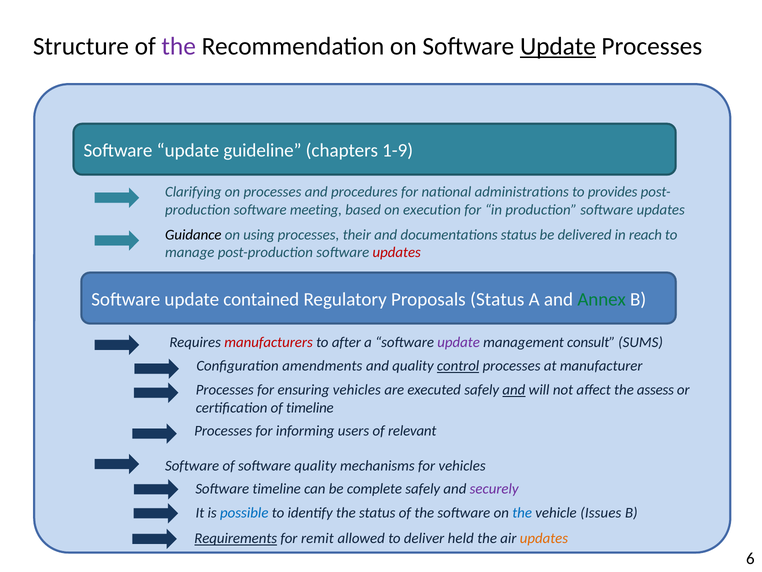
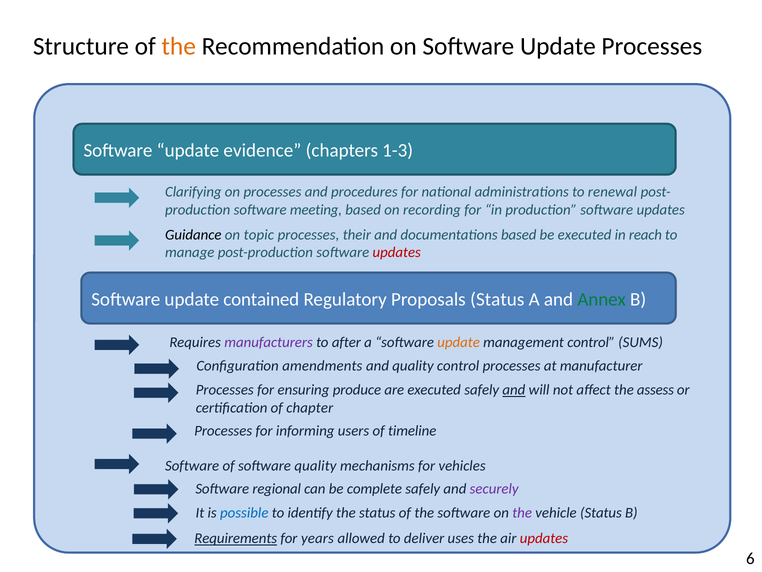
the at (179, 46) colour: purple -> orange
Update at (558, 46) underline: present -> none
guideline: guideline -> evidence
1-9: 1-9 -> 1-3
provides: provides -> renewal
execution: execution -> recording
using: using -> topic
documentations status: status -> based
be delivered: delivered -> executed
manufacturers colour: red -> purple
update at (459, 342) colour: purple -> orange
management consult: consult -> control
control at (458, 366) underline: present -> none
ensuring vehicles: vehicles -> produce
of timeline: timeline -> chapter
relevant: relevant -> timeline
Software timeline: timeline -> regional
the at (522, 512) colour: blue -> purple
vehicle Issues: Issues -> Status
remit: remit -> years
held: held -> uses
updates at (544, 538) colour: orange -> red
